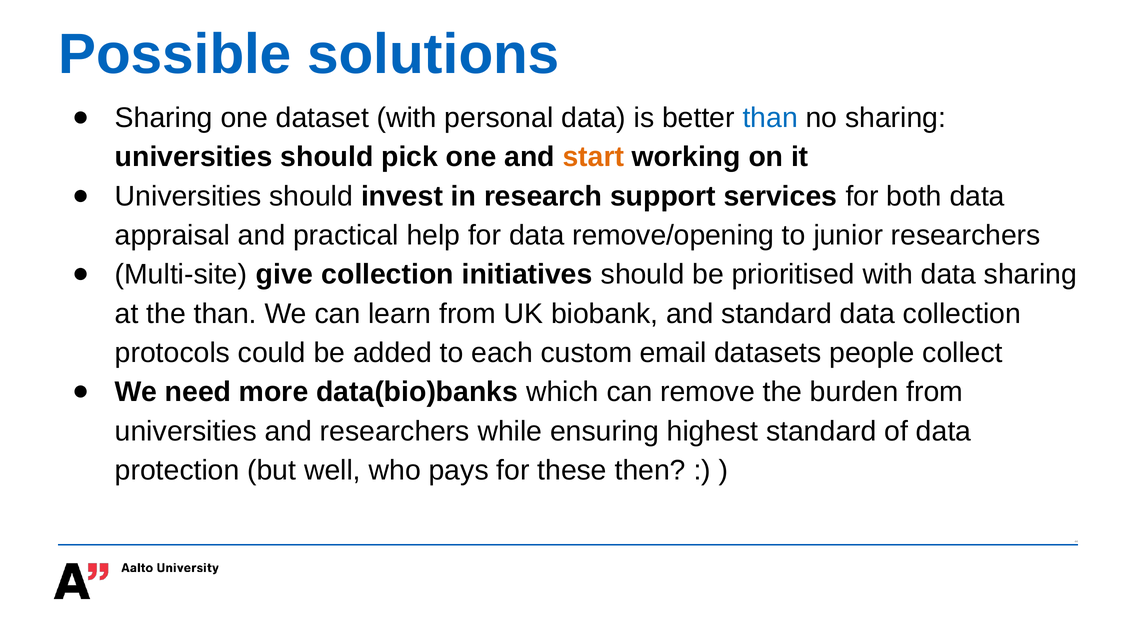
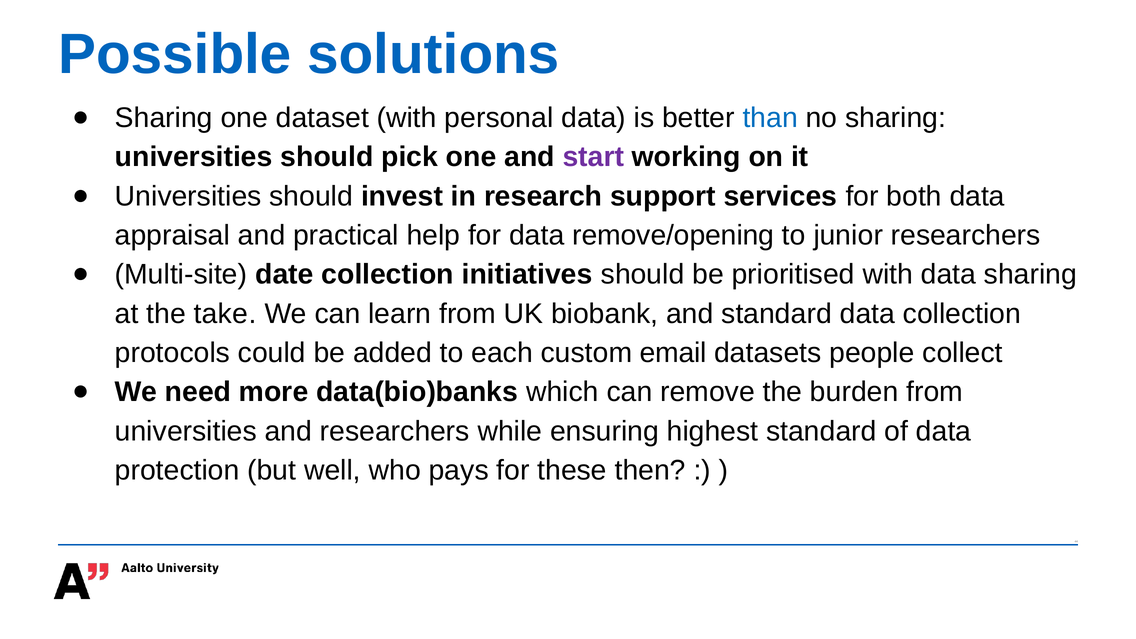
start colour: orange -> purple
give: give -> date
the than: than -> take
